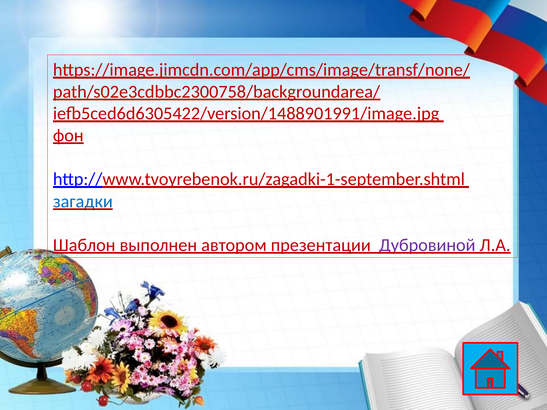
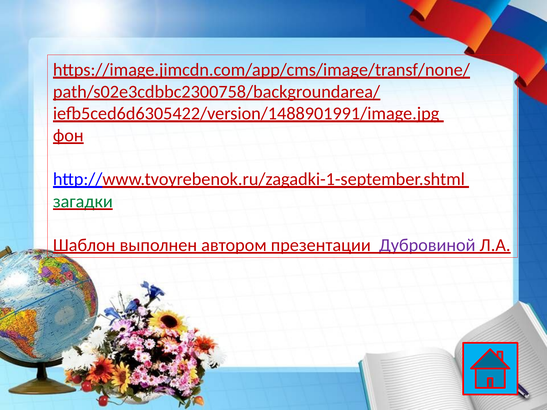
загадки colour: blue -> green
